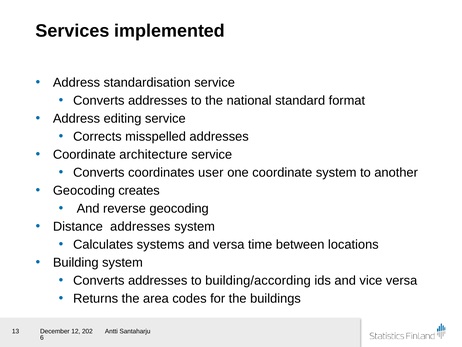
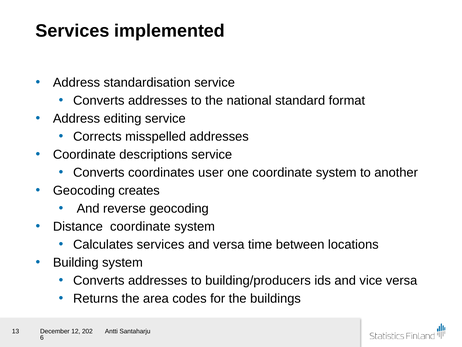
architecture: architecture -> descriptions
Distance addresses: addresses -> coordinate
Calculates systems: systems -> services
building/according: building/according -> building/producers
